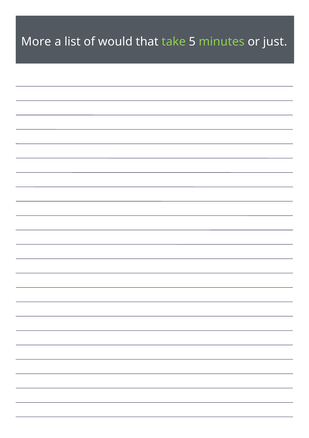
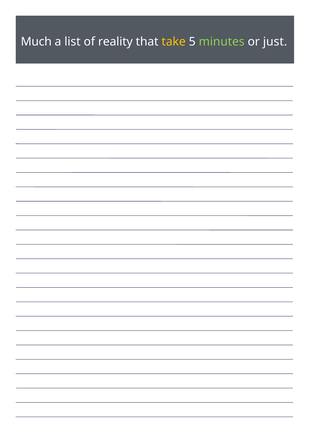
More: More -> Much
would: would -> reality
take colour: light green -> yellow
